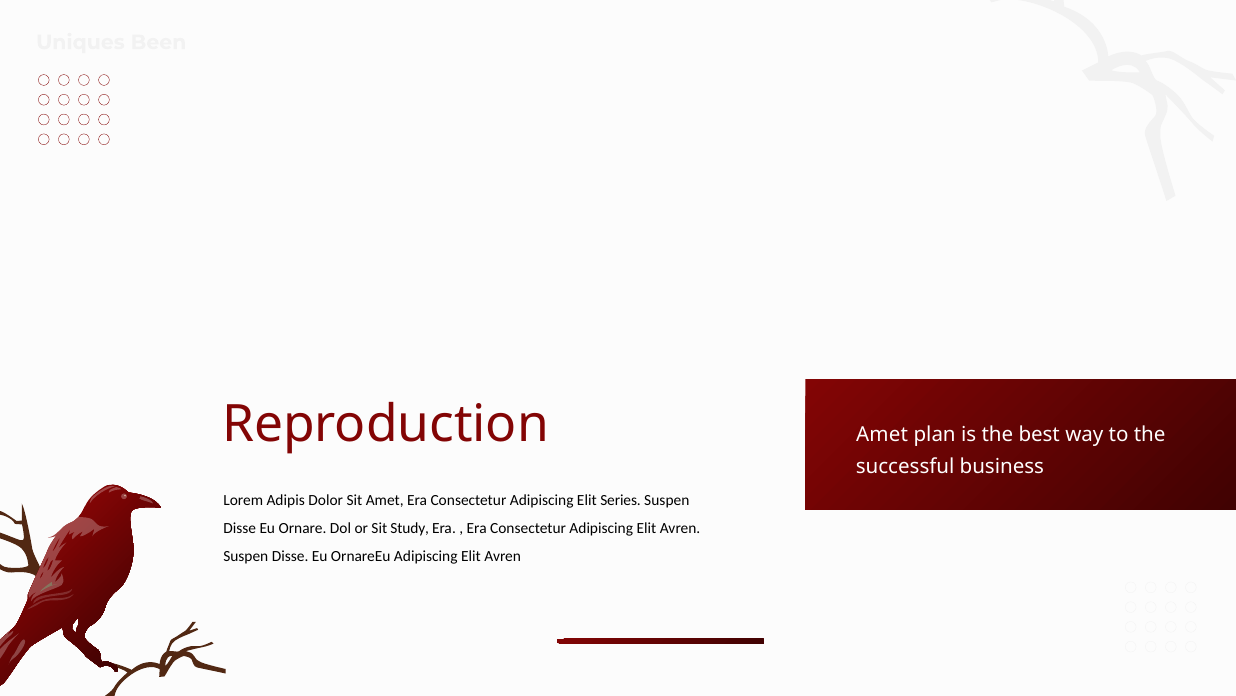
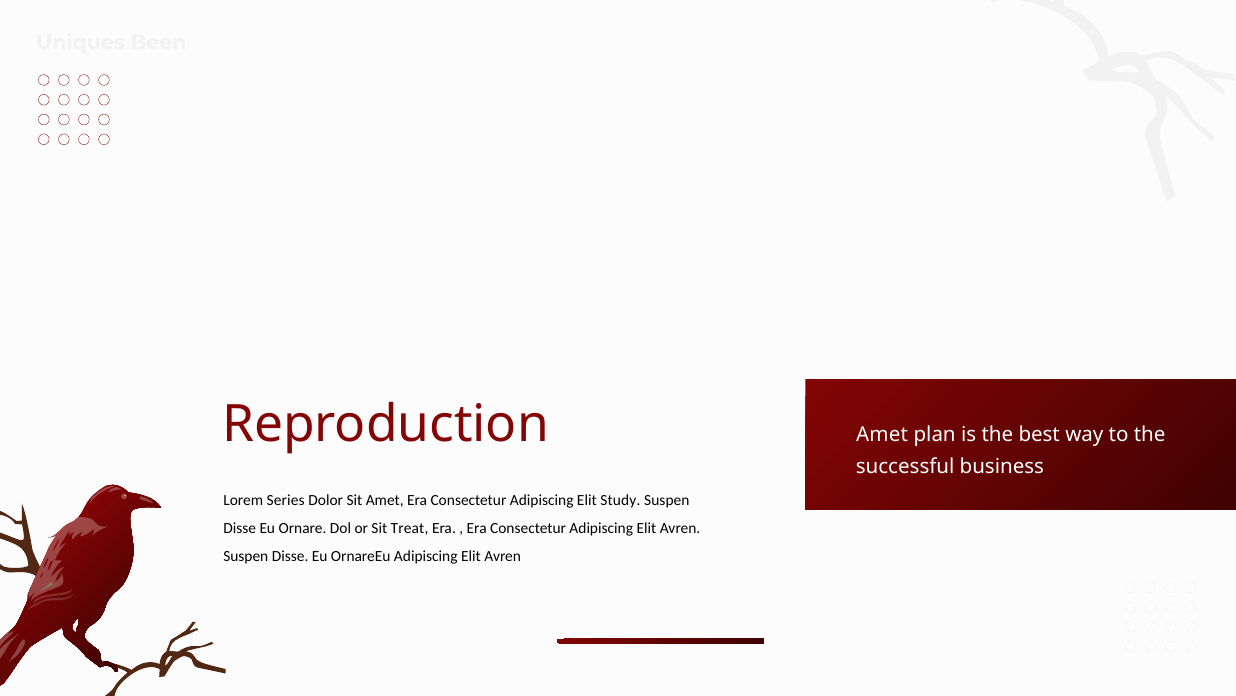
Adipis: Adipis -> Series
Series: Series -> Study
Study: Study -> Treat
